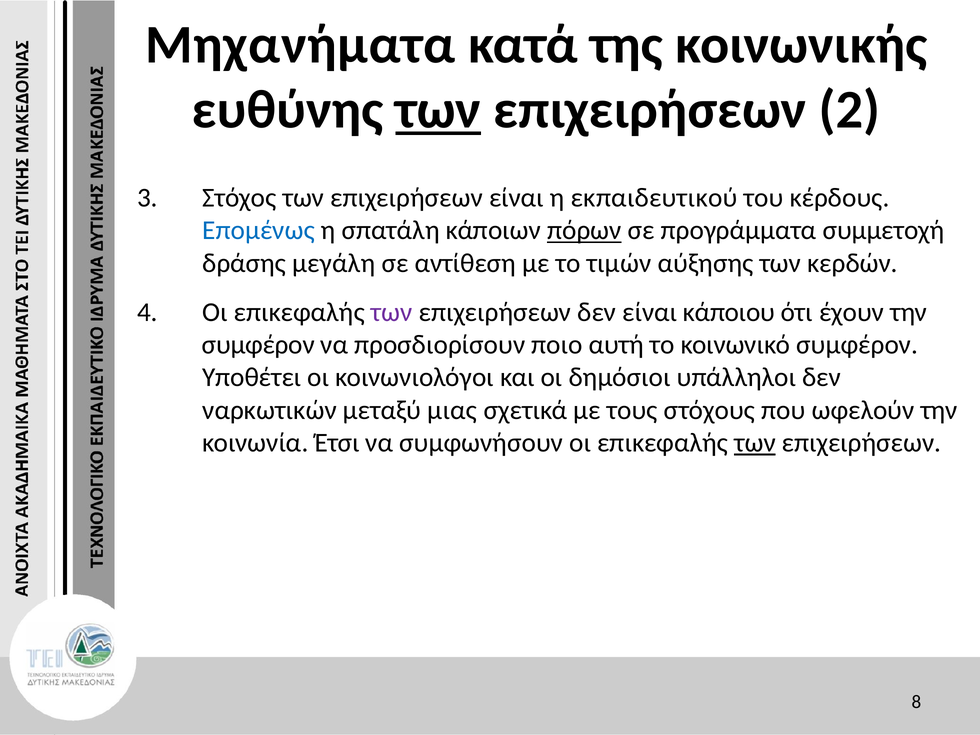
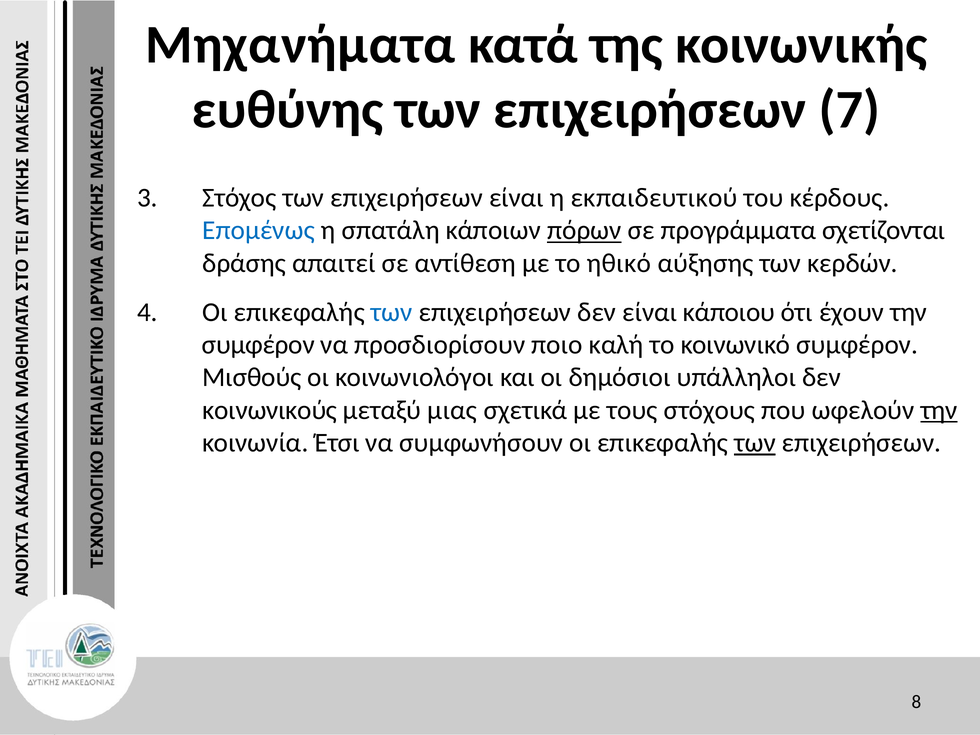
των at (438, 110) underline: present -> none
2: 2 -> 7
συμμετοχή: συμμετοχή -> σχετίζονται
μεγάλη: μεγάλη -> απαιτεί
τιμών: τιμών -> ηθικό
των at (392, 312) colour: purple -> blue
αυτή: αυτή -> καλή
Υποθέτει: Υποθέτει -> Μισθούς
ναρκωτικών: ναρκωτικών -> κοινωνικούς
την at (939, 410) underline: none -> present
